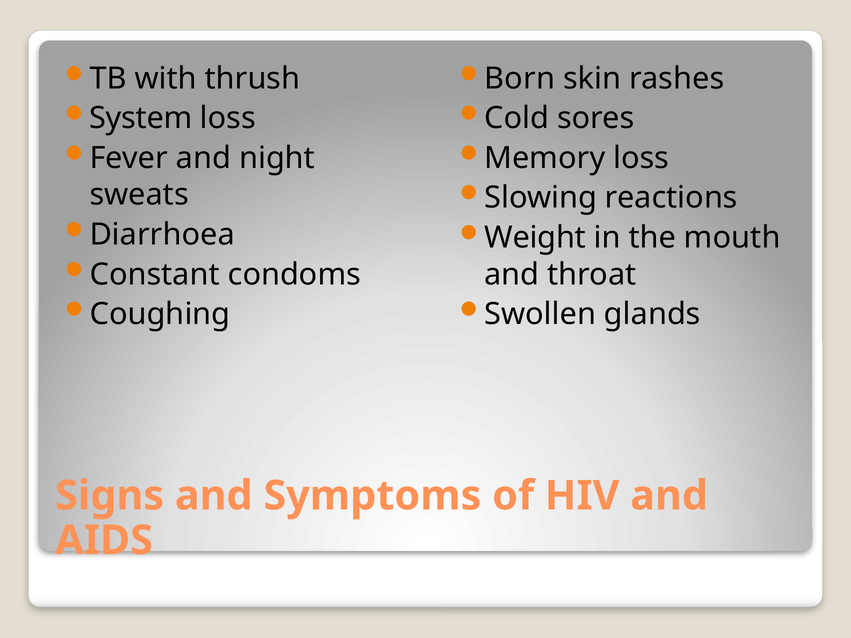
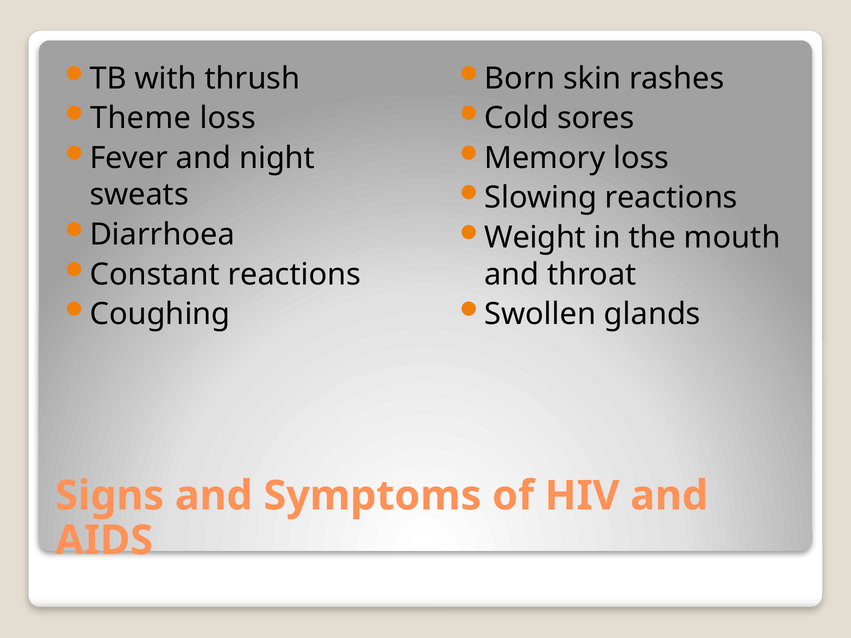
System: System -> Theme
Constant condoms: condoms -> reactions
